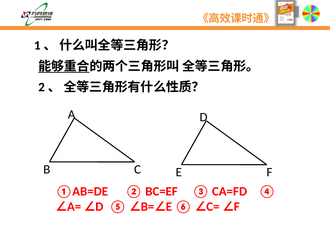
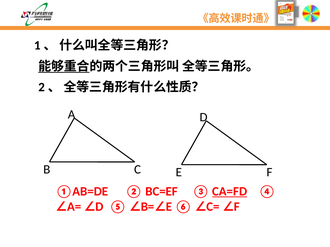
CA=FD underline: none -> present
